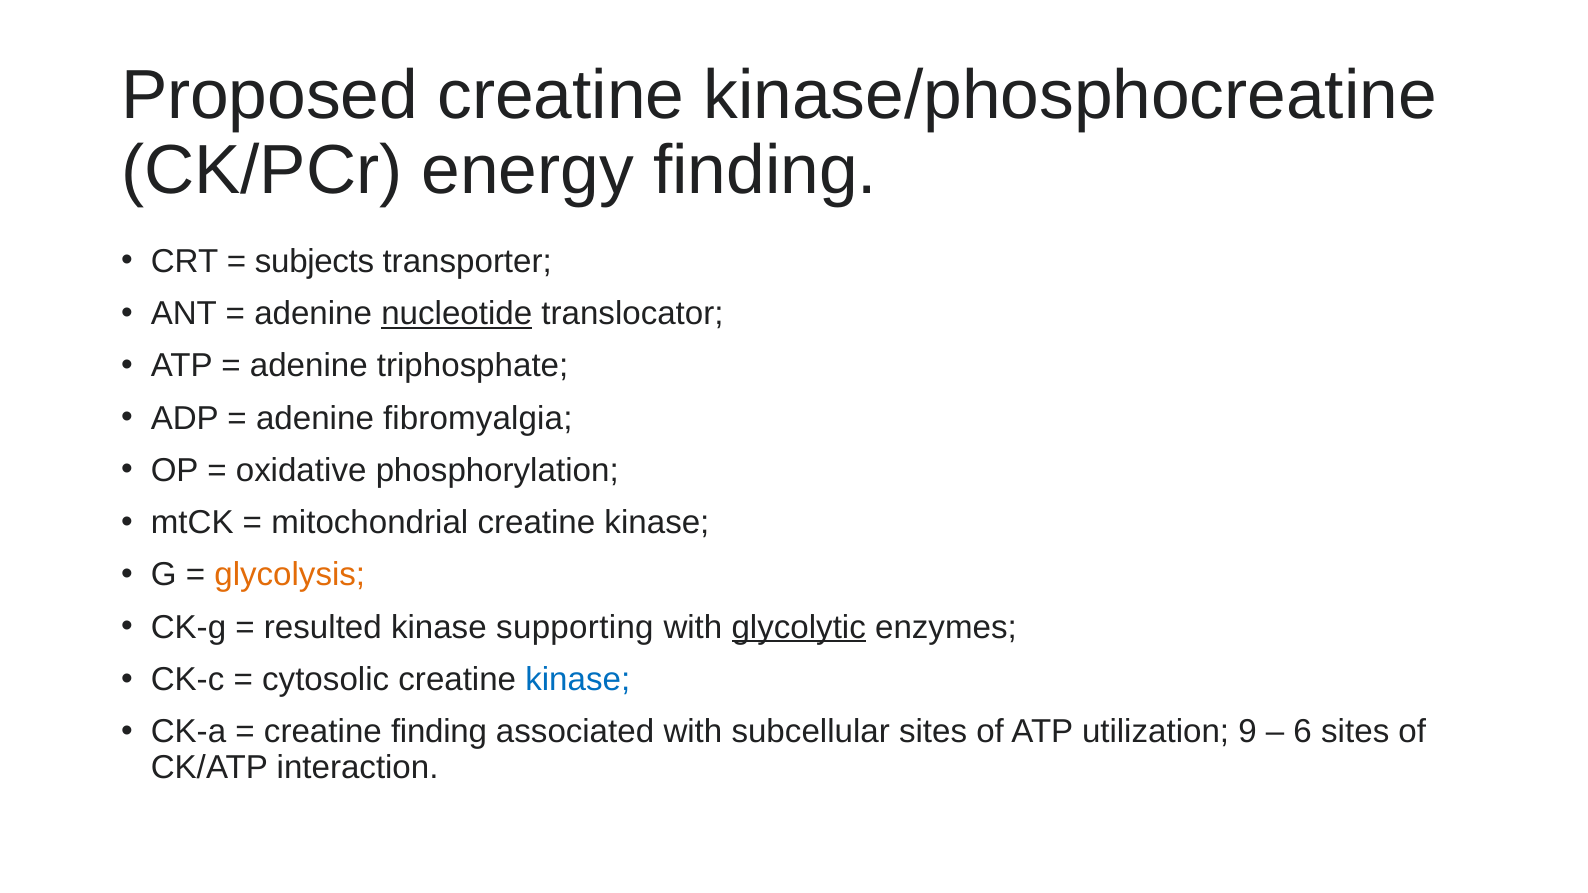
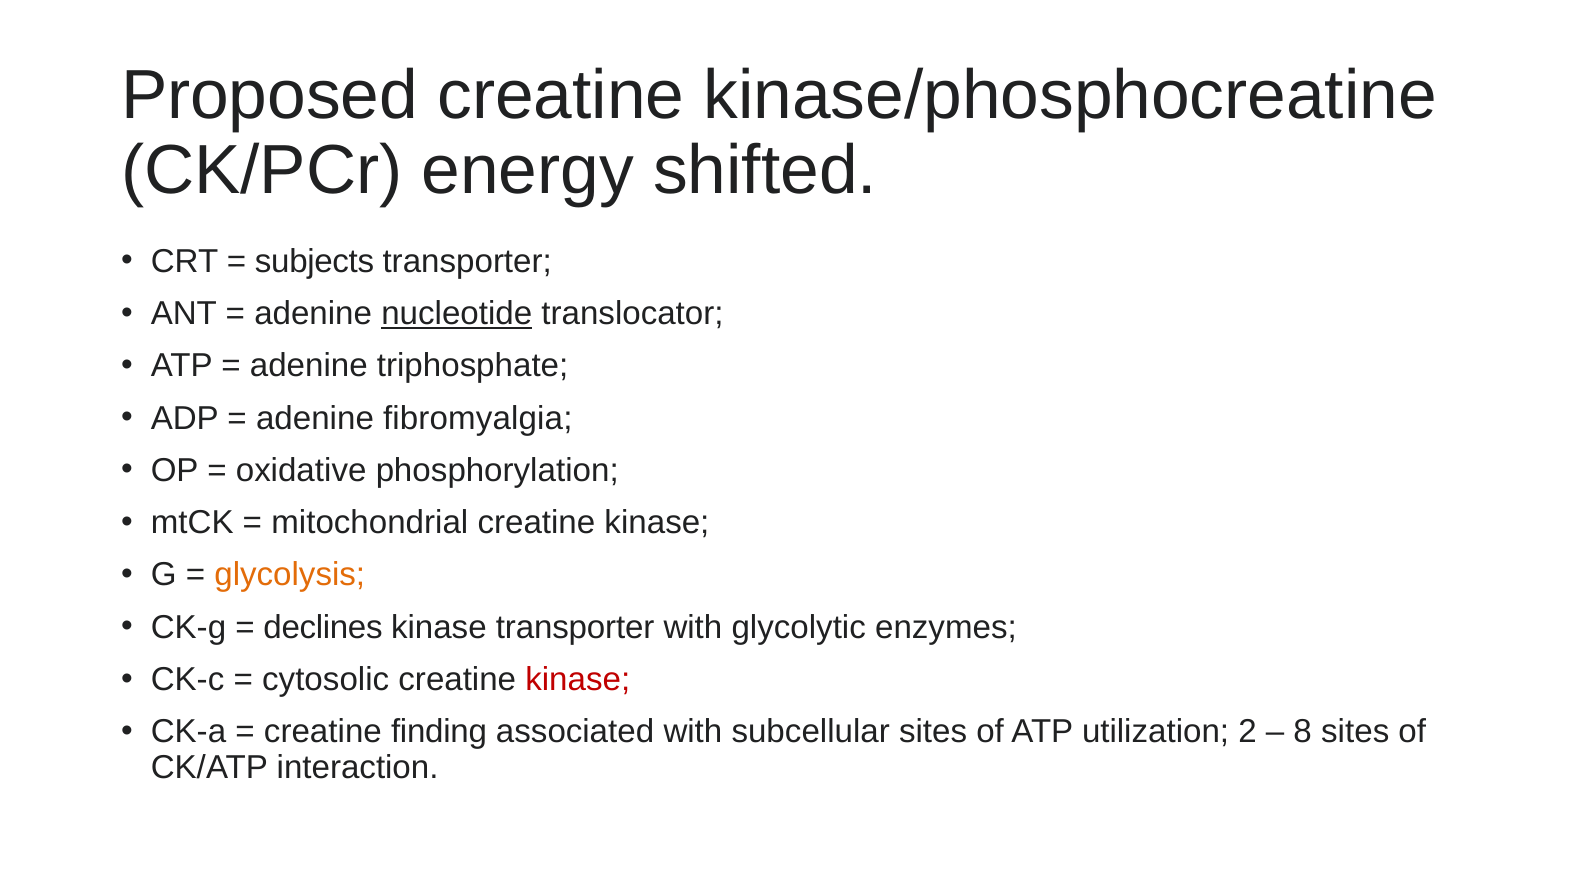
energy finding: finding -> shifted
resulted: resulted -> declines
kinase supporting: supporting -> transporter
glycolytic underline: present -> none
kinase at (578, 680) colour: blue -> red
9: 9 -> 2
6: 6 -> 8
